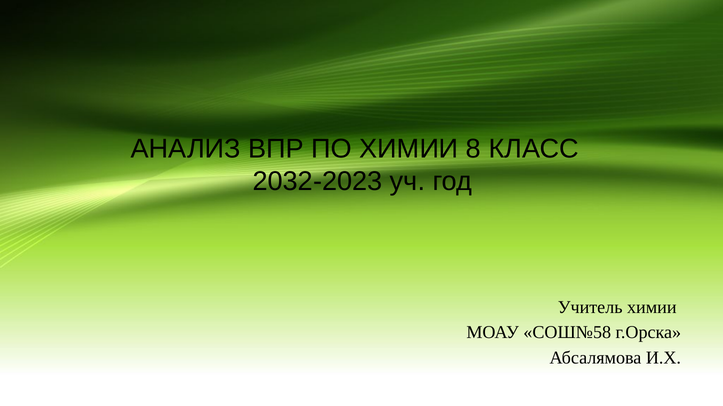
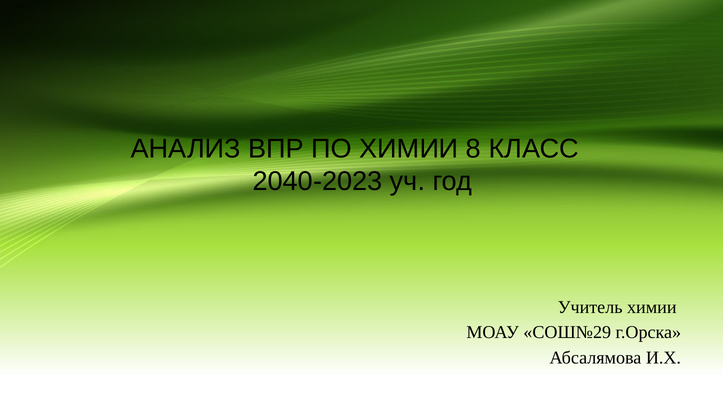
2032-2023: 2032-2023 -> 2040-2023
СОШ№58: СОШ№58 -> СОШ№29
